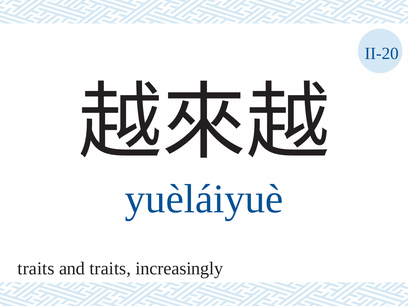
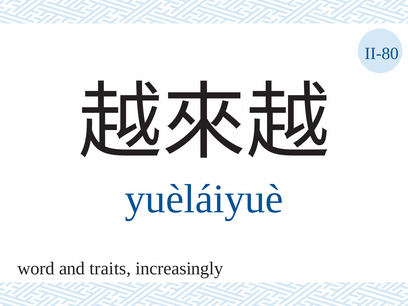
II-20: II-20 -> II-80
traits at (36, 268): traits -> word
